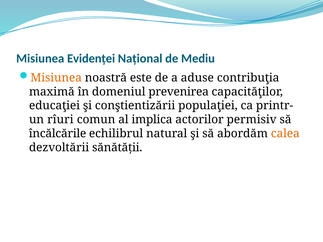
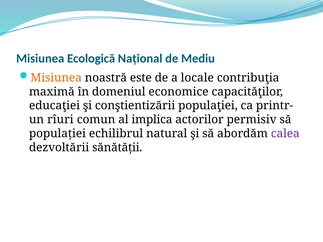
Evidenței: Evidenței -> Ecologică
aduse: aduse -> locale
prevenirea: prevenirea -> economice
încălcările: încălcările -> populației
calea colour: orange -> purple
